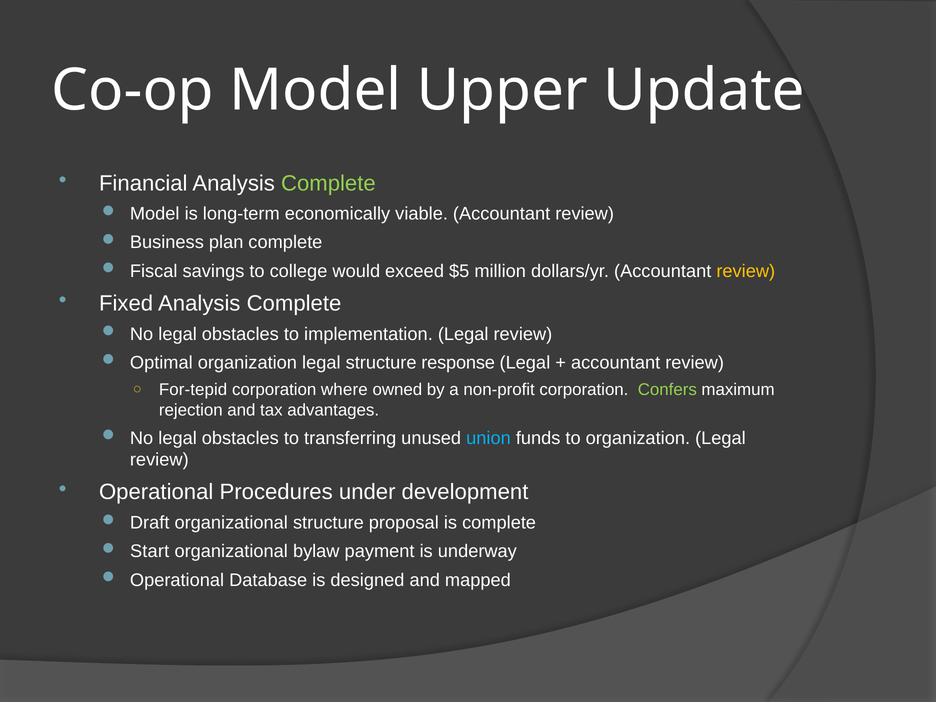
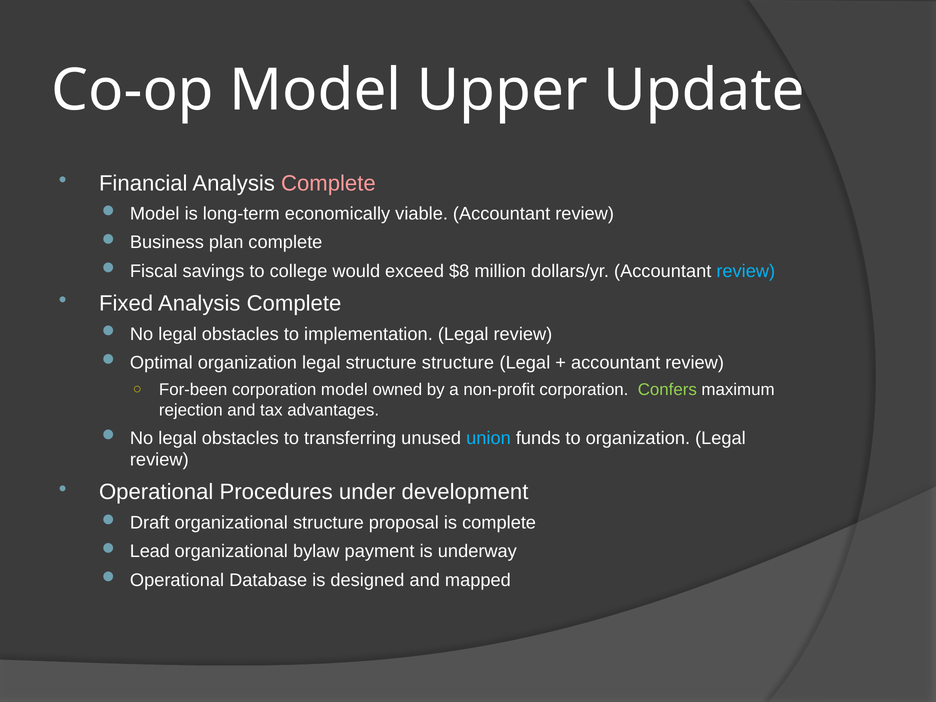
Complete at (328, 183) colour: light green -> pink
$5: $5 -> $8
review at (746, 271) colour: yellow -> light blue
structure response: response -> structure
For-tepid: For-tepid -> For-been
corporation where: where -> model
Start: Start -> Lead
